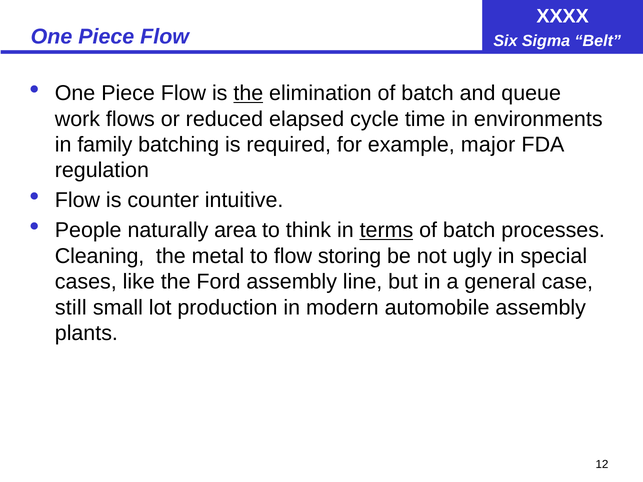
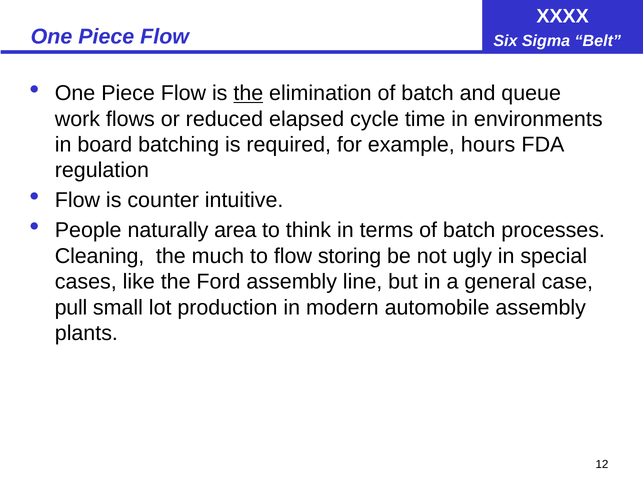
family: family -> board
major: major -> hours
terms underline: present -> none
metal: metal -> much
still: still -> pull
